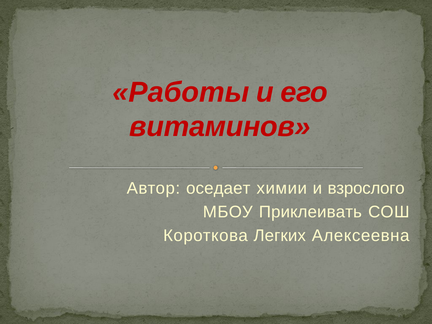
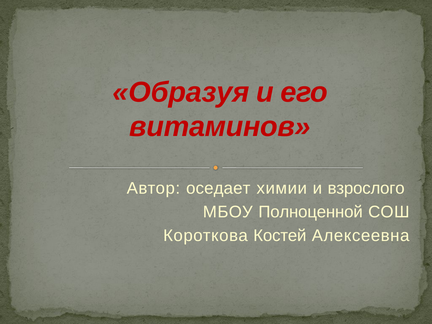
Работы: Работы -> Образуя
Приклеивать: Приклеивать -> Полноценной
Легких: Легких -> Костей
